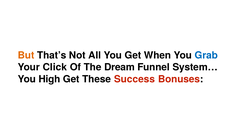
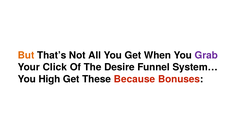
Grab colour: blue -> purple
Dream: Dream -> Desire
Success: Success -> Because
